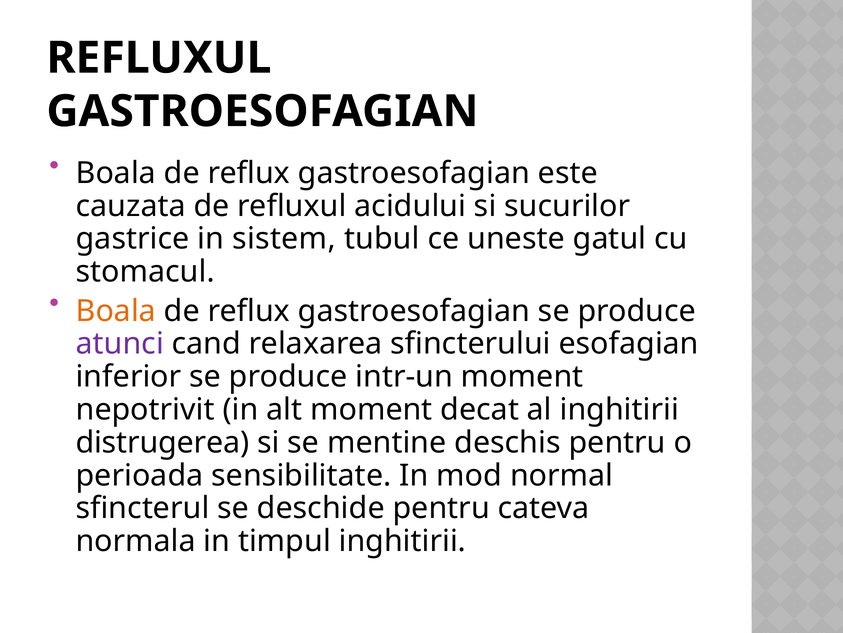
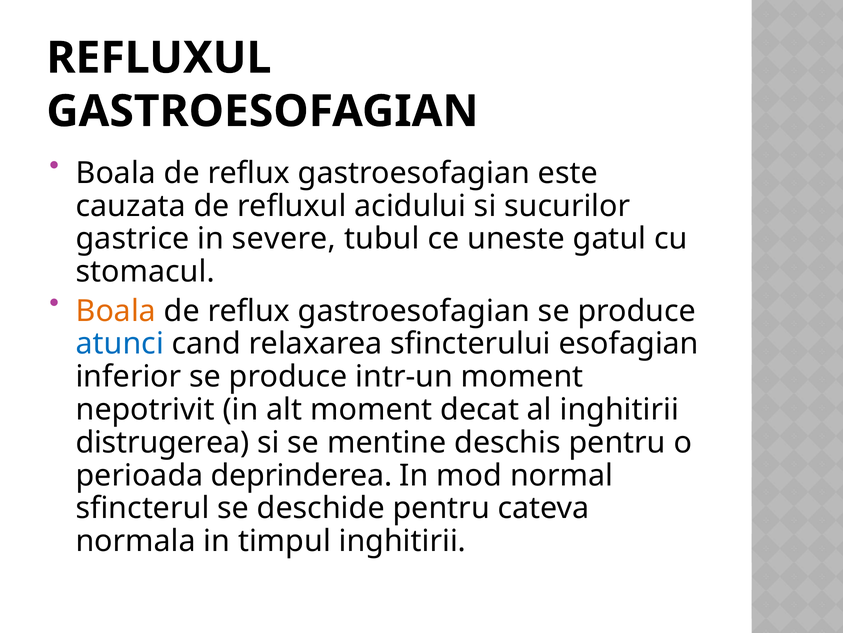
sistem: sistem -> severe
atunci colour: purple -> blue
sensibilitate: sensibilitate -> deprinderea
